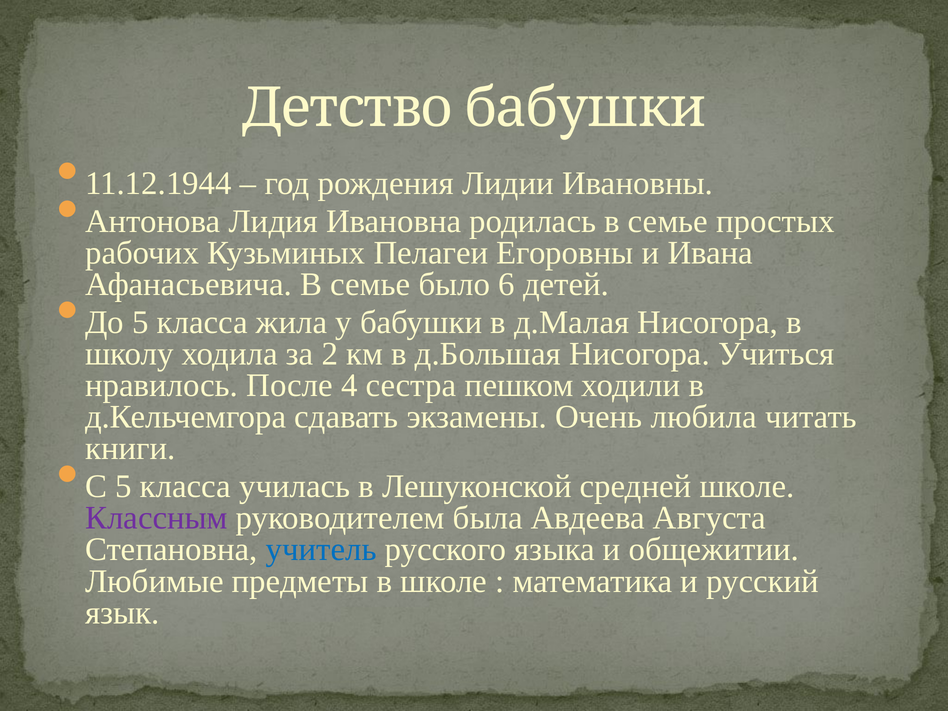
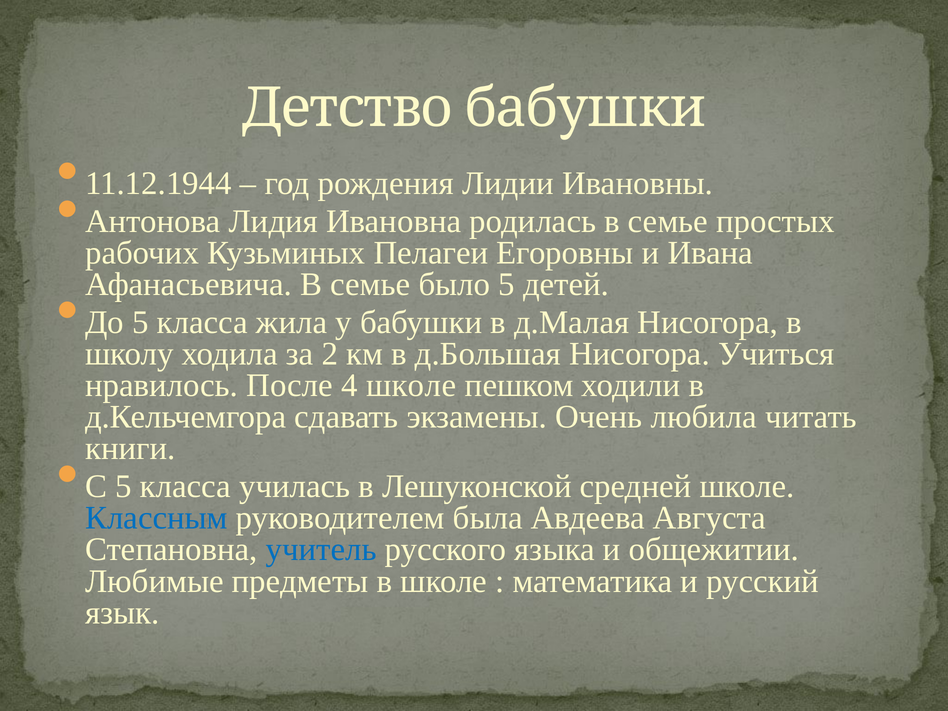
было 6: 6 -> 5
4 сестра: сестра -> школе
Классным colour: purple -> blue
